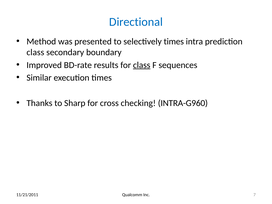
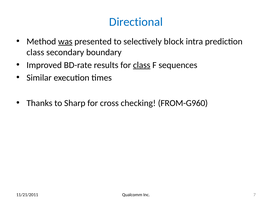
was underline: none -> present
selectively times: times -> block
INTRA-G960: INTRA-G960 -> FROM-G960
